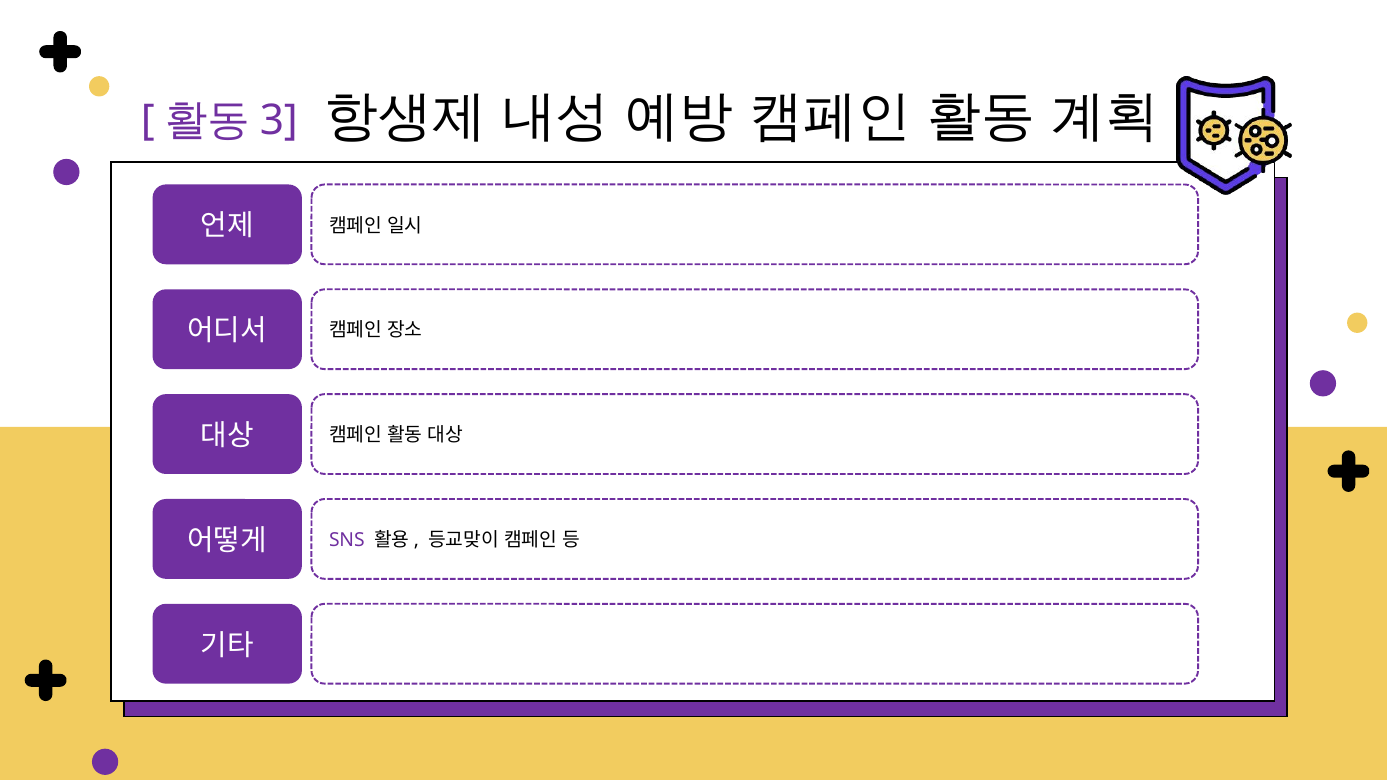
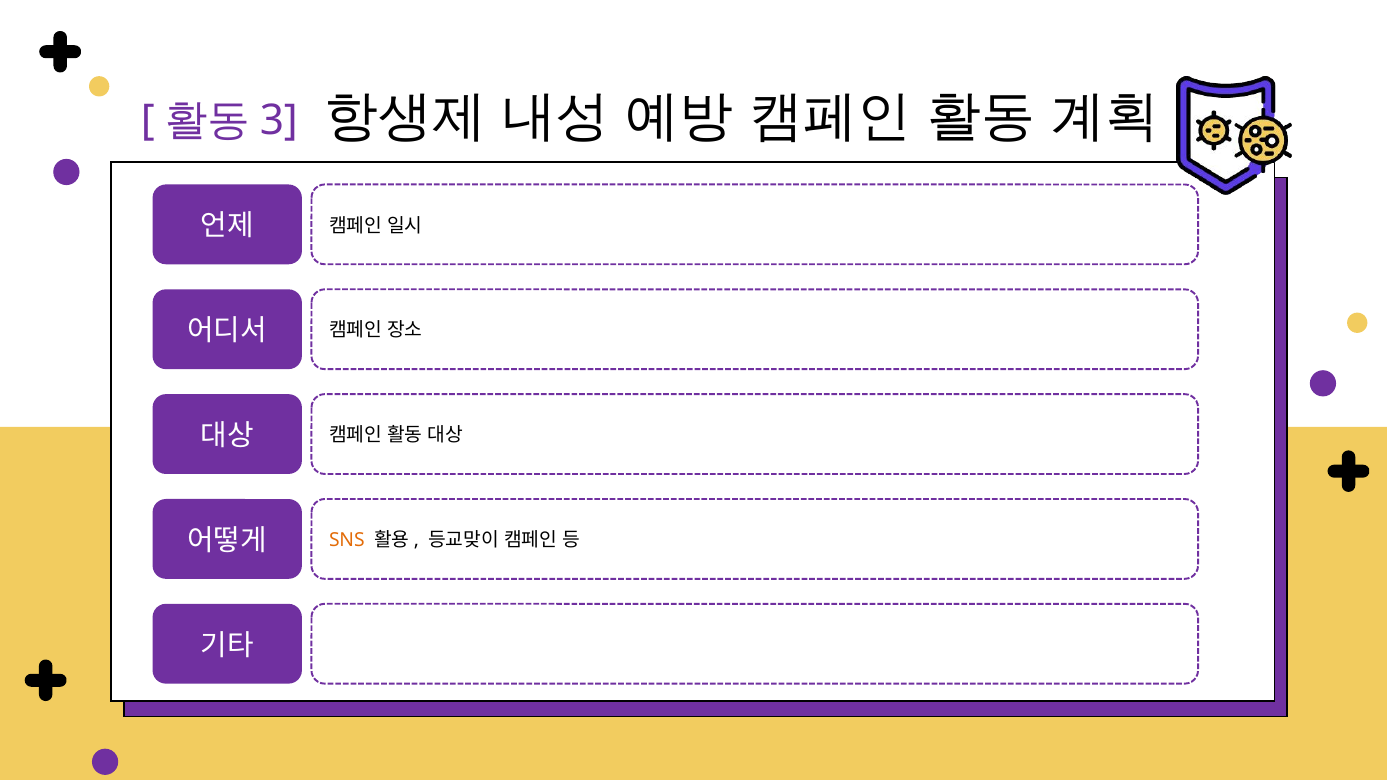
SNS colour: purple -> orange
